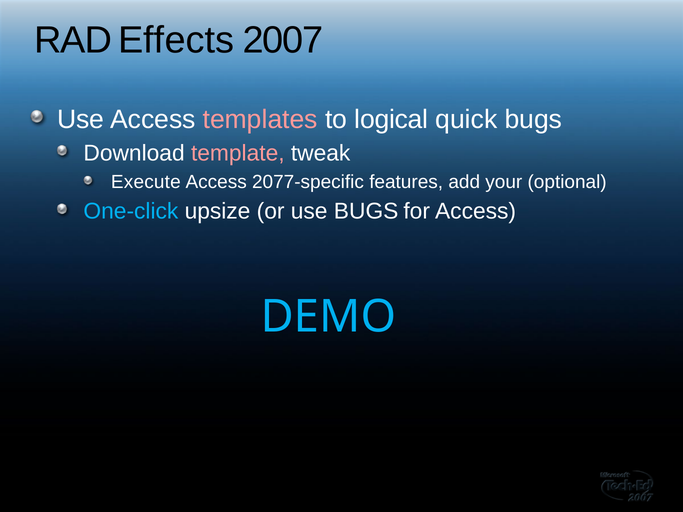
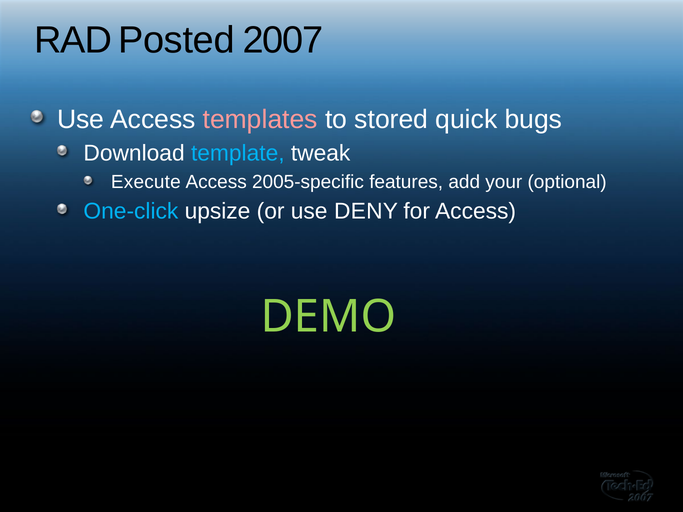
Effects: Effects -> Posted
logical: logical -> stored
template colour: pink -> light blue
2077-specific: 2077-specific -> 2005-specific
use BUGS: BUGS -> DENY
DEMO colour: light blue -> light green
